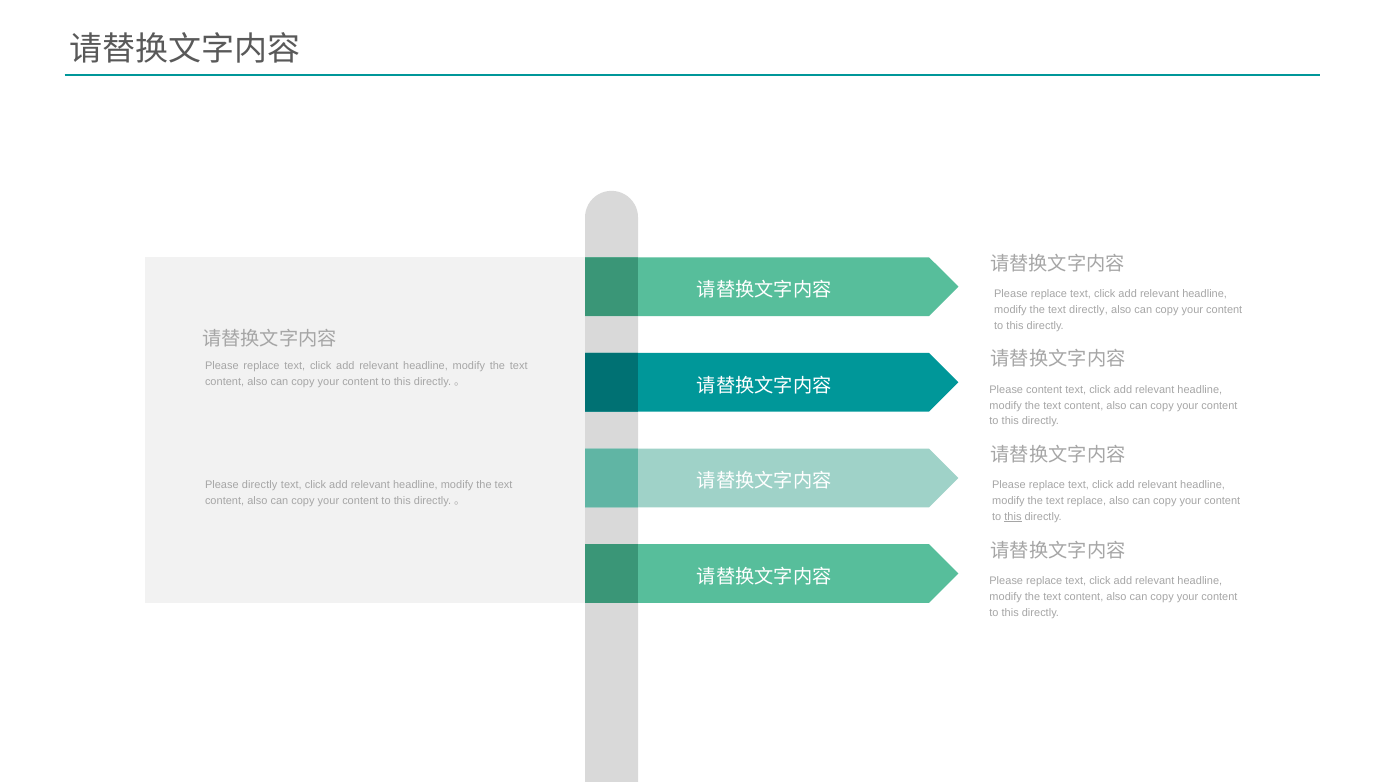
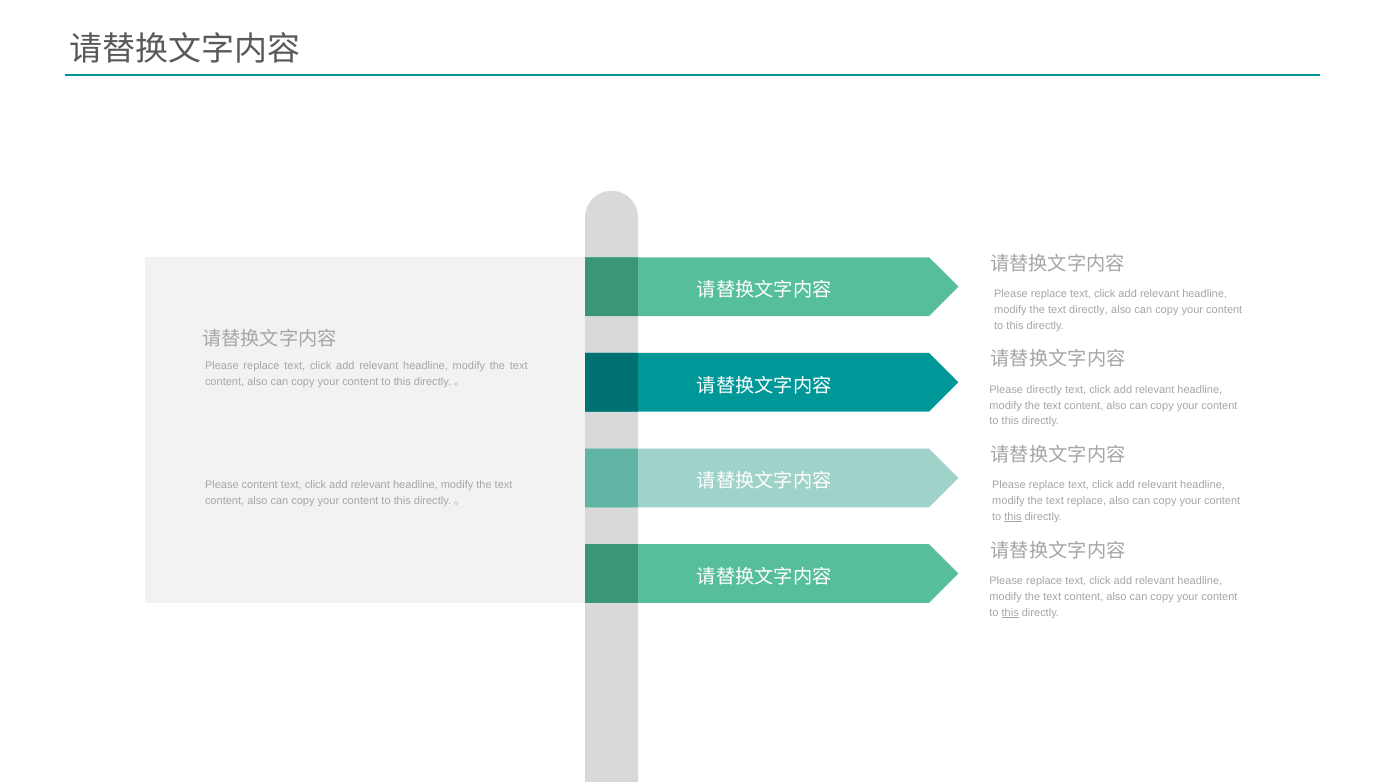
Please content: content -> directly
Please directly: directly -> content
this at (1010, 613) underline: none -> present
